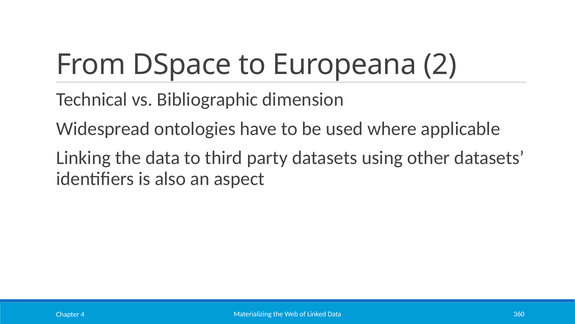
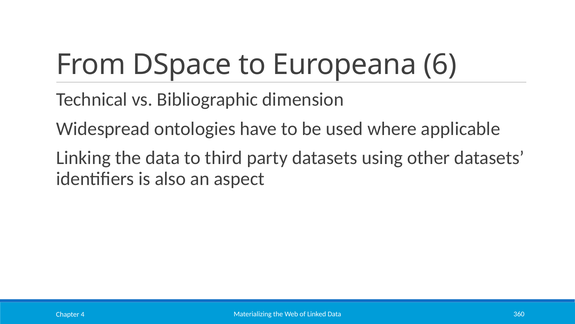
2: 2 -> 6
